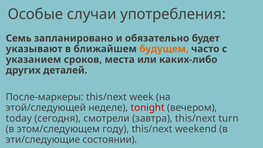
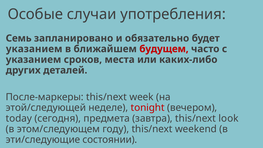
указывают at (34, 49): указывают -> указанием
будущем colour: orange -> red
смотрели: смотрели -> предмета
turn: turn -> look
